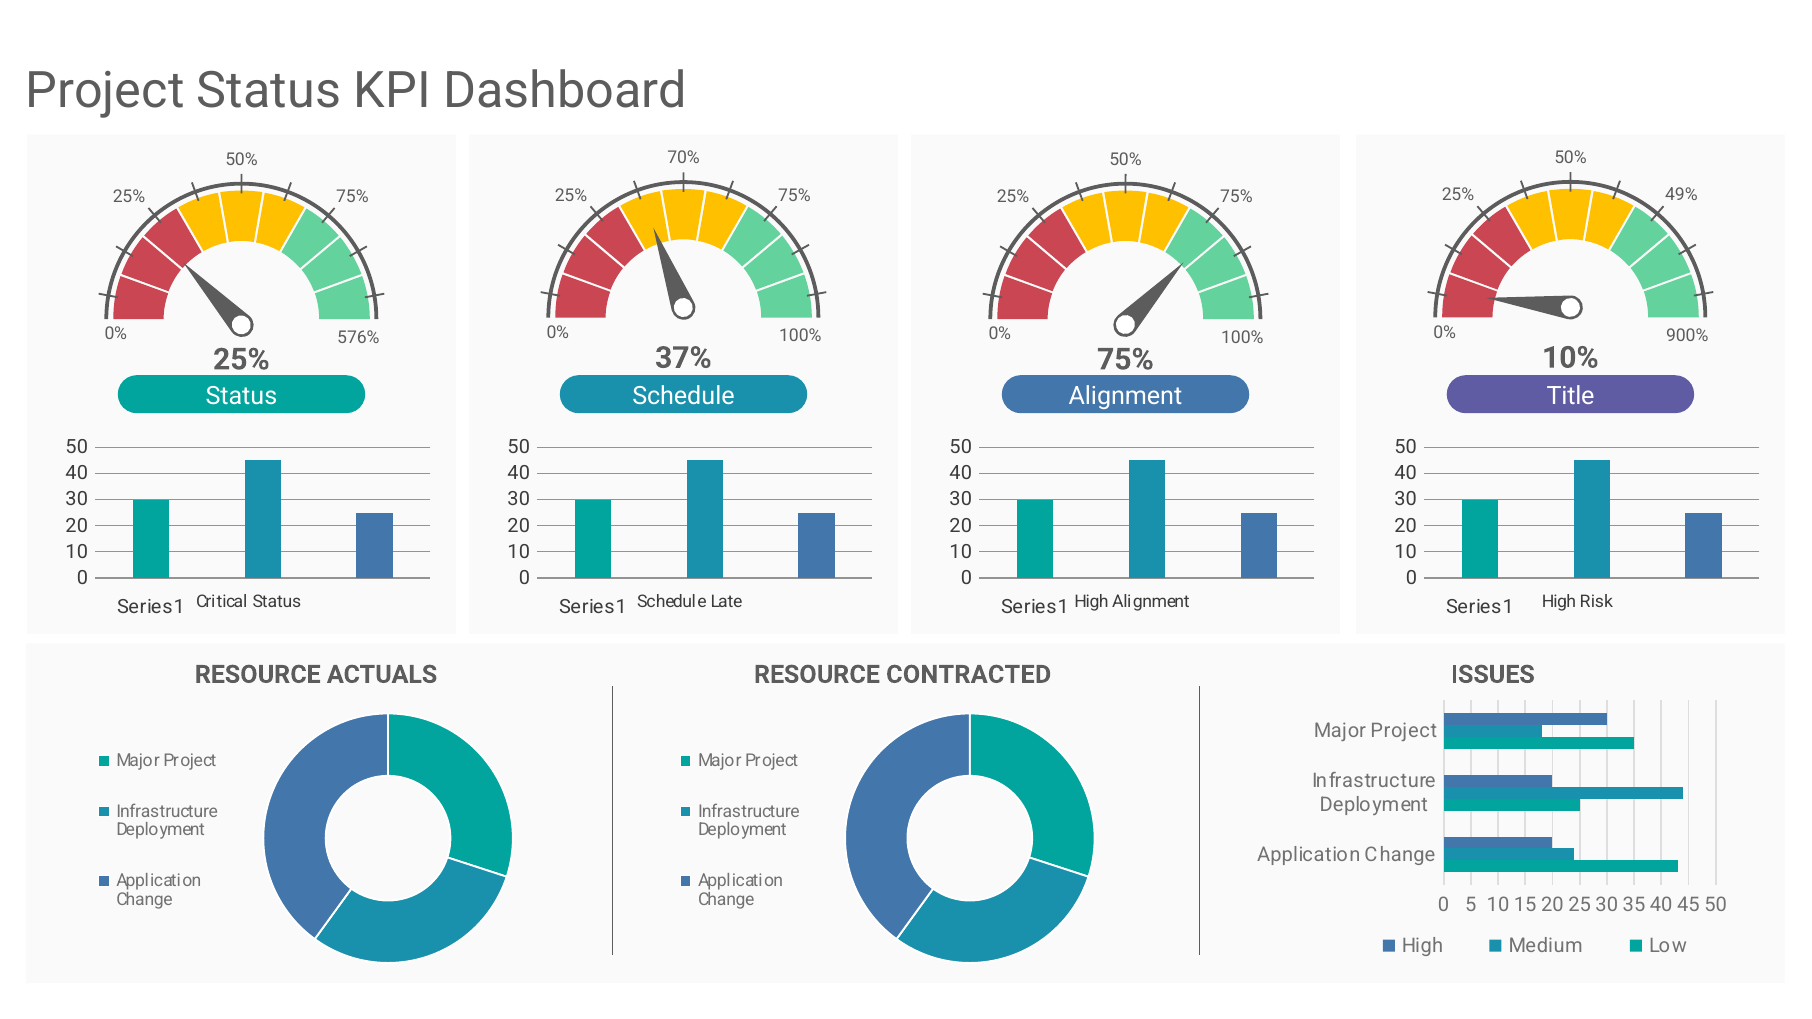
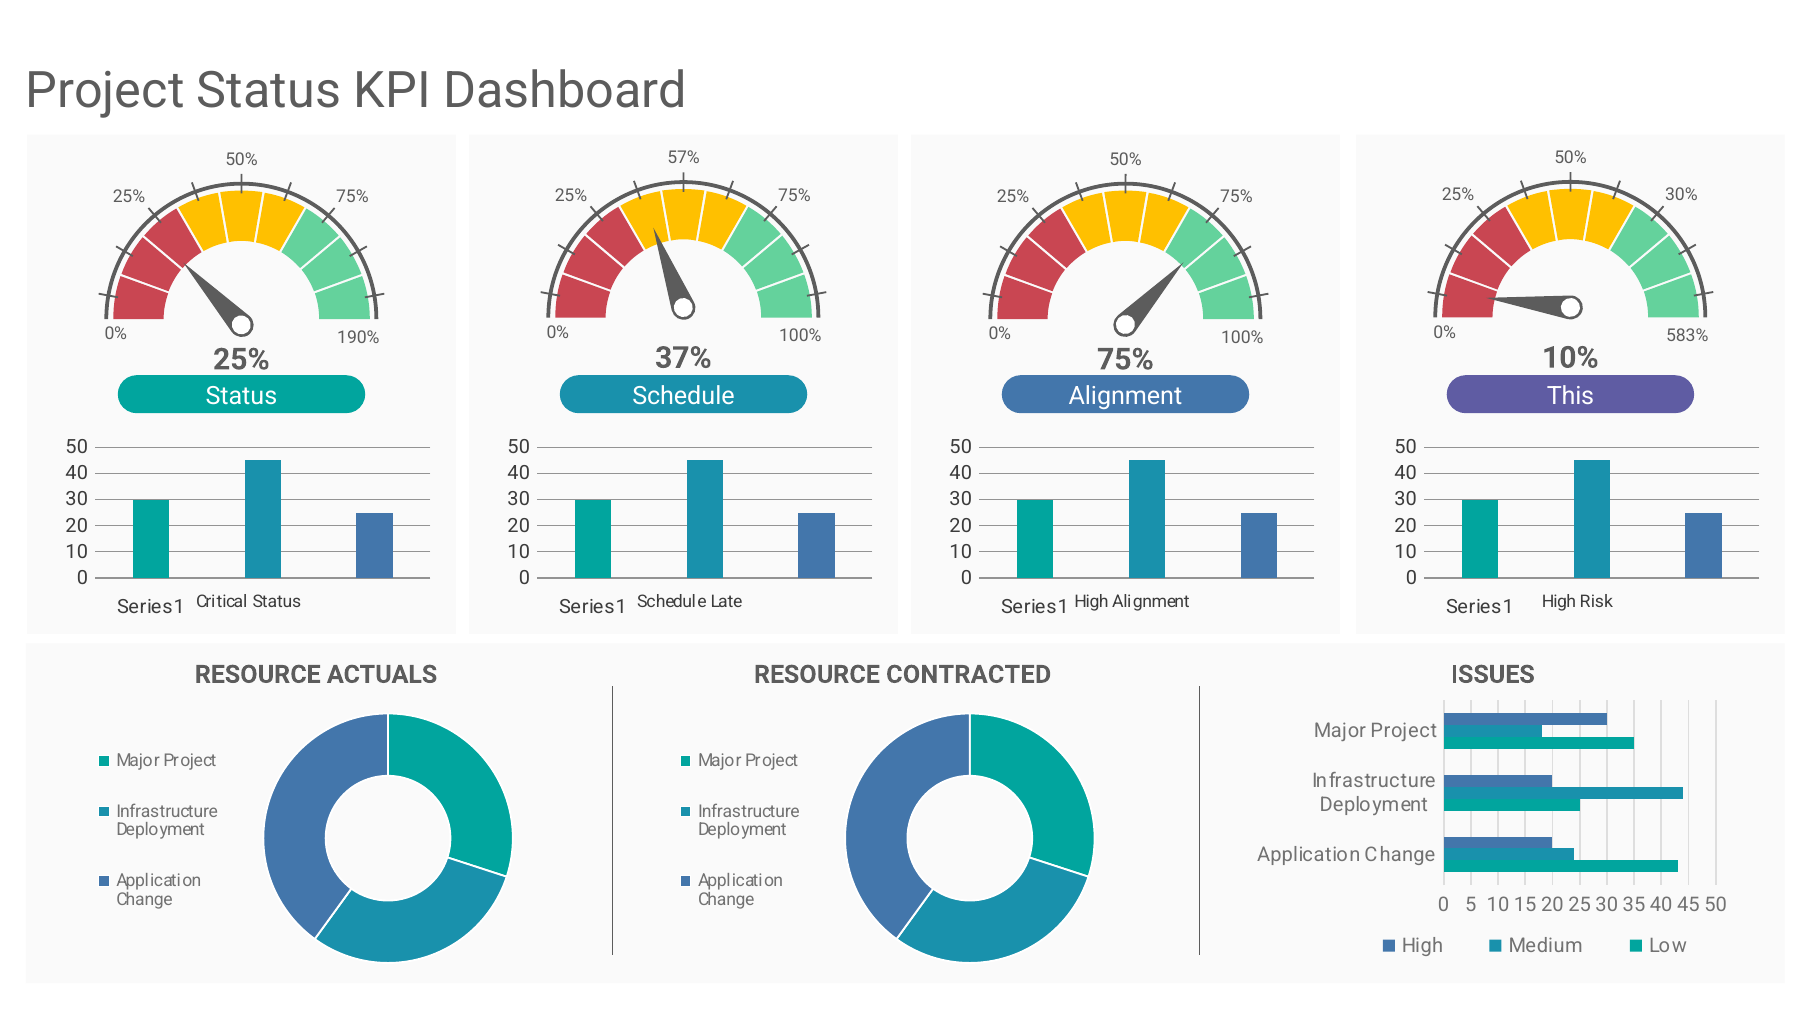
70%: 70% -> 57%
49%: 49% -> 30%
900%: 900% -> 583%
576%: 576% -> 190%
Title: Title -> This
